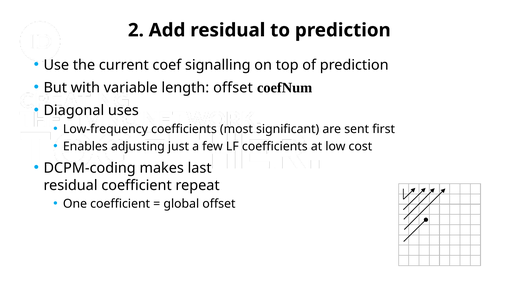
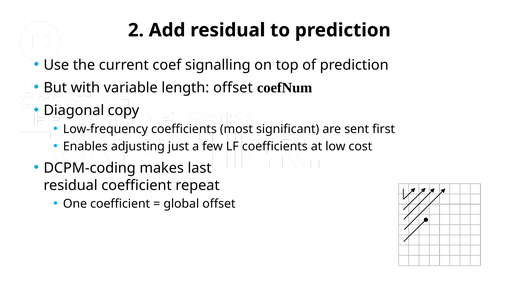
uses: uses -> copy
